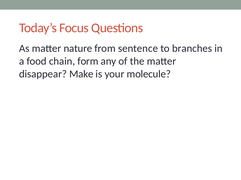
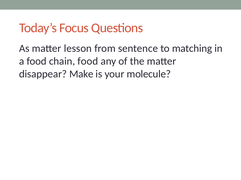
nature: nature -> lesson
branches: branches -> matching
chain form: form -> food
